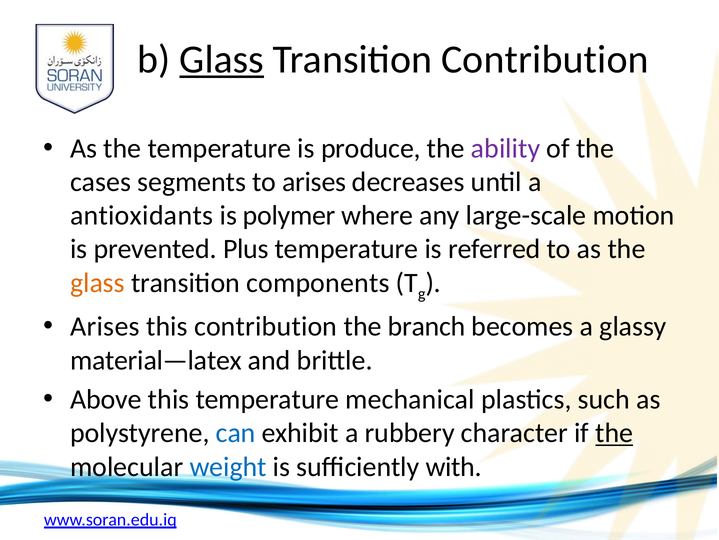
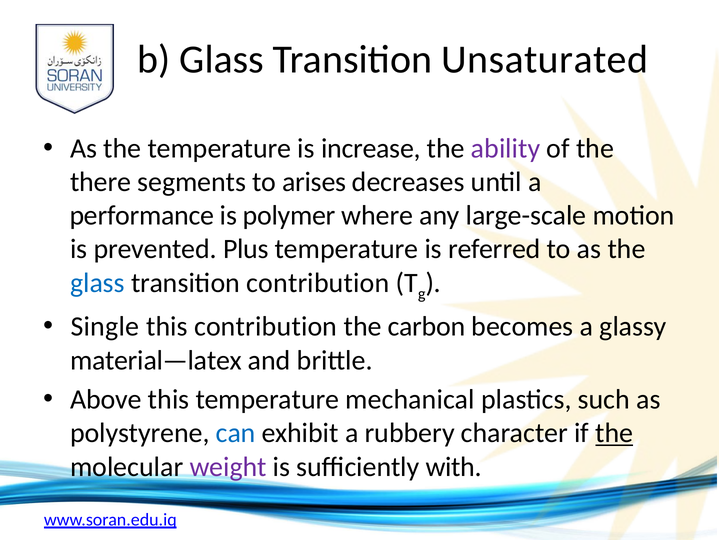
Glass at (222, 60) underline: present -> none
Transition Contribution: Contribution -> Unsaturated
produce: produce -> increase
cases: cases -> there
antioxidants: antioxidants -> performance
glass at (97, 282) colour: orange -> blue
transition components: components -> contribution
Arises at (105, 326): Arises -> Single
branch: branch -> carbon
weight colour: blue -> purple
